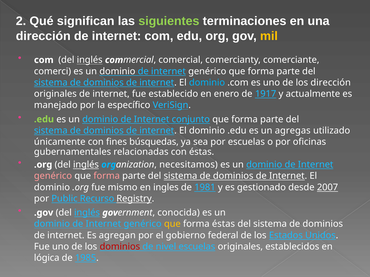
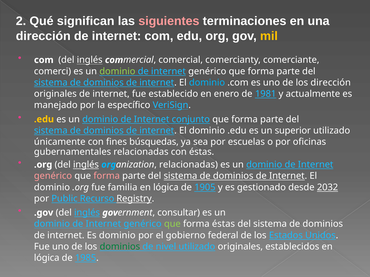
siguientes colour: light green -> pink
dominio at (117, 71) colour: white -> light green
1917: 1917 -> 1981
.edu at (44, 119) colour: light green -> yellow
agregas: agregas -> superior
necesitamos at (188, 165): necesitamos -> relacionadas
mismo: mismo -> familia
ingles at (166, 188): ingles -> lógica
1981: 1981 -> 1905
2007: 2007 -> 2032
conocida: conocida -> consultar
que at (172, 224) colour: yellow -> light green
Es agregan: agregan -> dominio
dominios at (120, 247) colour: red -> green
nivel escuelas: escuelas -> utilizado
